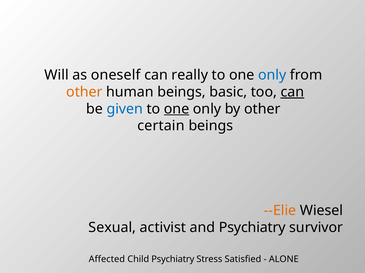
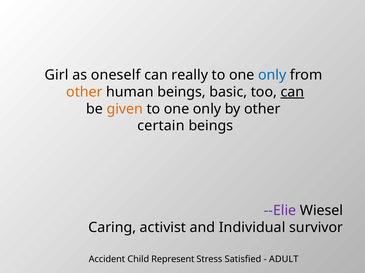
Will: Will -> Girl
given colour: blue -> orange
one at (177, 109) underline: present -> none
--Elie colour: orange -> purple
Sexual: Sexual -> Caring
and Psychiatry: Psychiatry -> Individual
Affected: Affected -> Accident
Child Psychiatry: Psychiatry -> Represent
ALONE: ALONE -> ADULT
